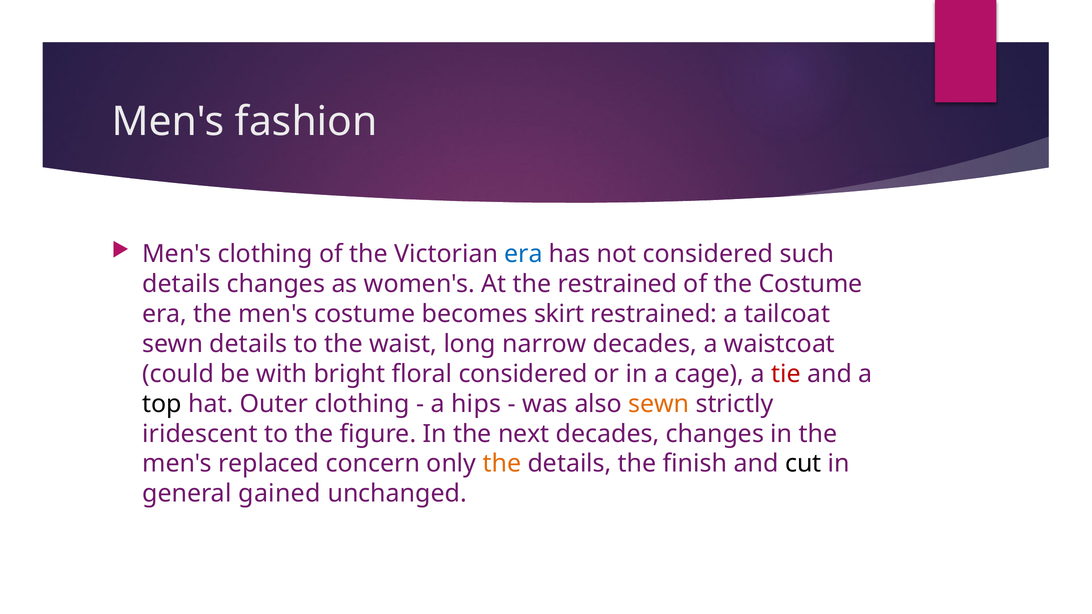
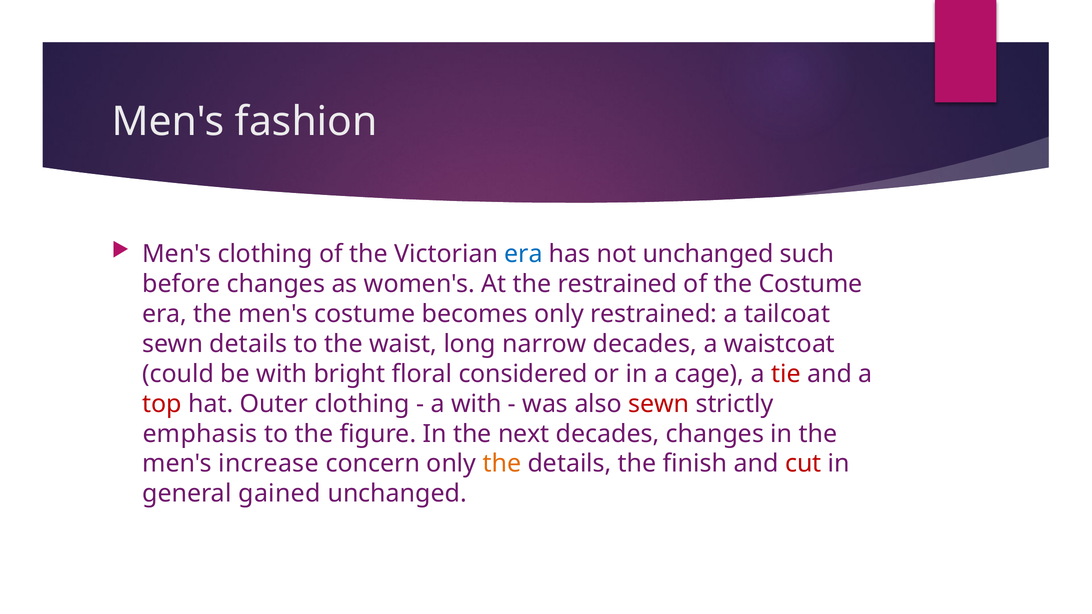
not considered: considered -> unchanged
details at (181, 284): details -> before
becomes skirt: skirt -> only
top colour: black -> red
a hips: hips -> with
sewn at (659, 404) colour: orange -> red
iridescent: iridescent -> emphasis
replaced: replaced -> increase
cut colour: black -> red
